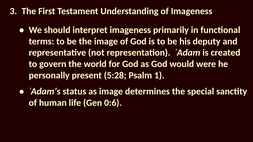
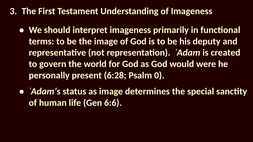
5:28: 5:28 -> 6:28
1: 1 -> 0
0:6: 0:6 -> 6:6
